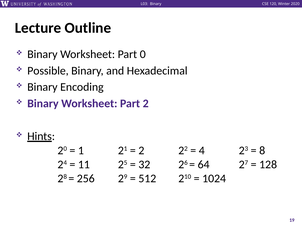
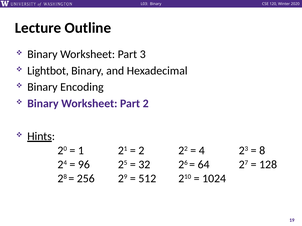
0: 0 -> 3
Possible: Possible -> Lightbot
11: 11 -> 96
